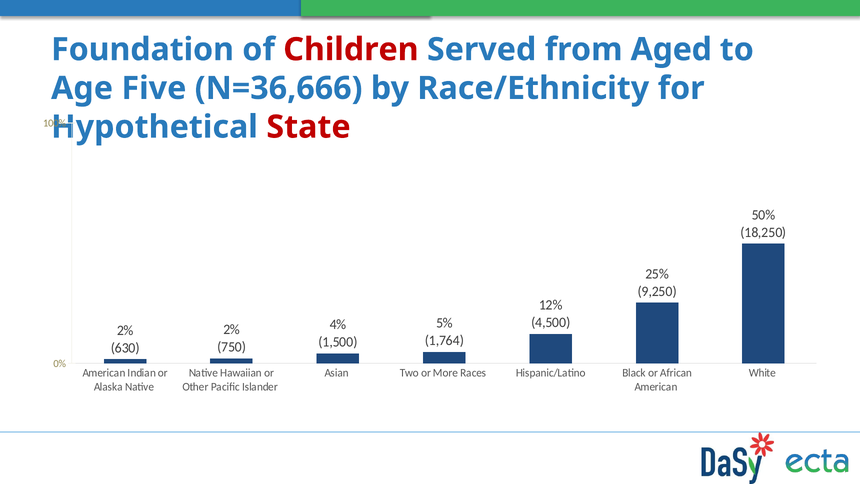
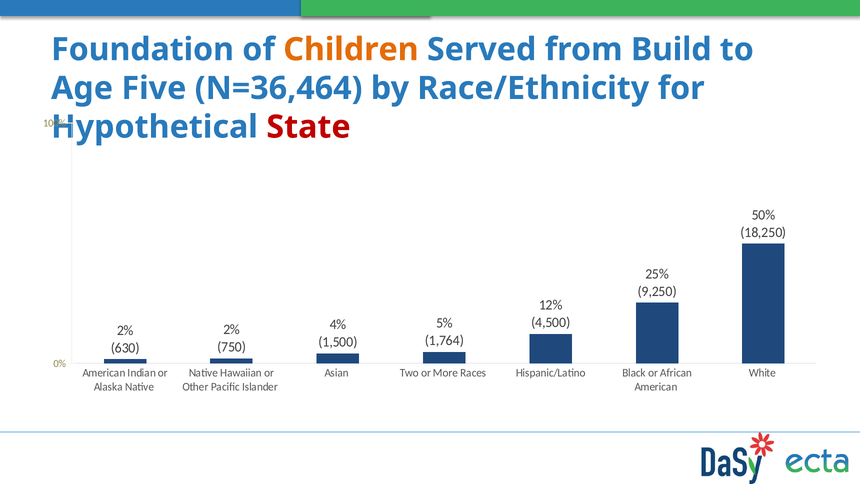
Children colour: red -> orange
Aged: Aged -> Build
N=36,666: N=36,666 -> N=36,464
